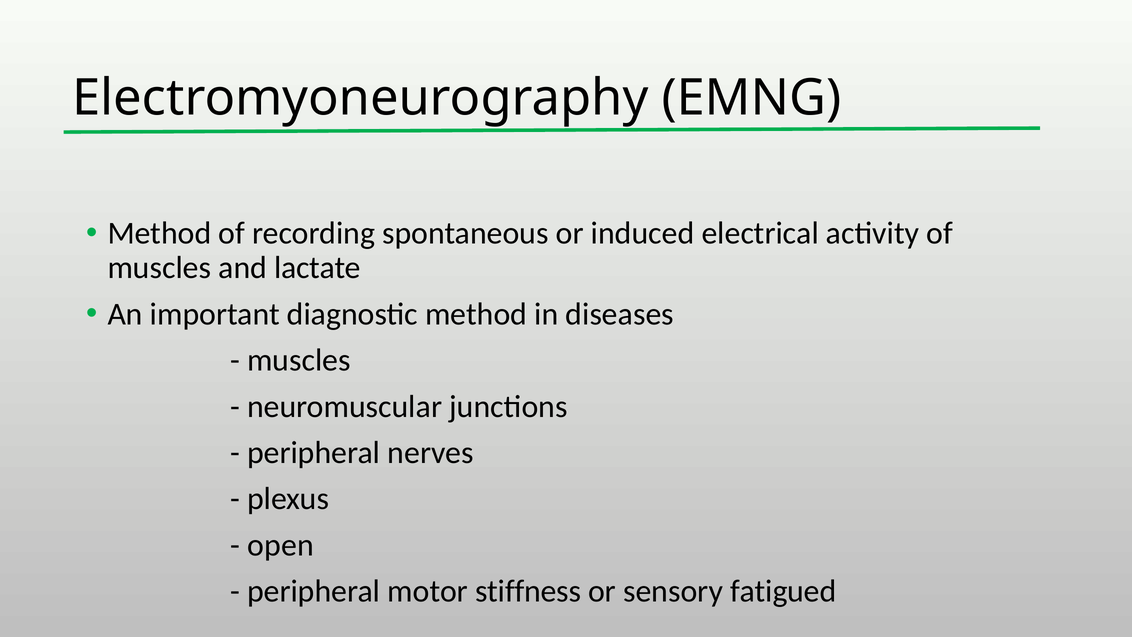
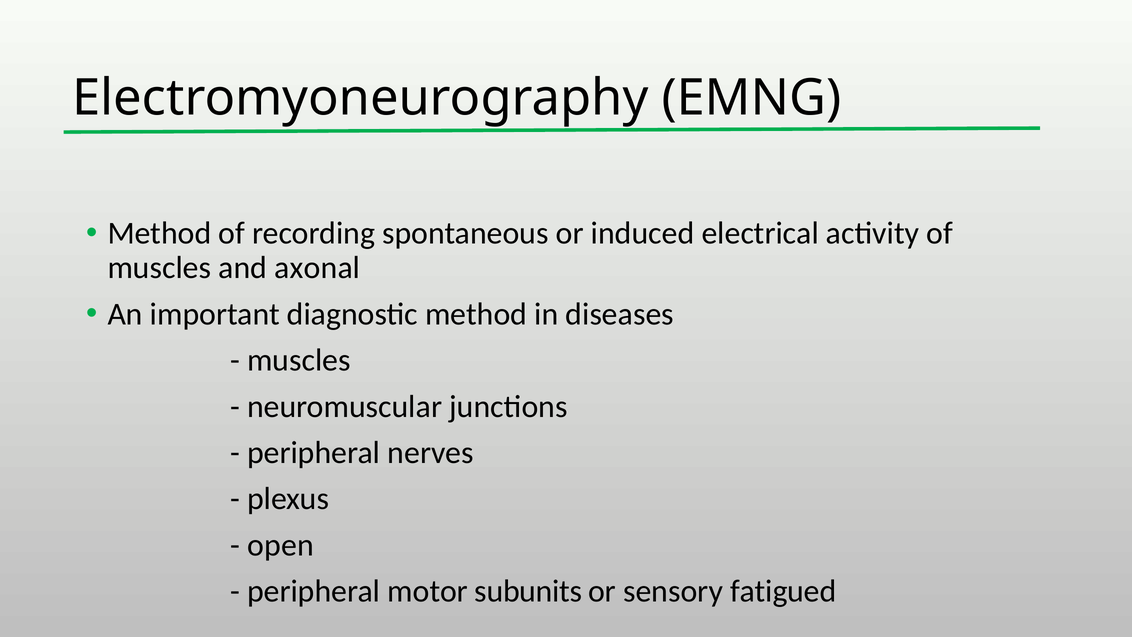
lactate: lactate -> axonal
stiffness: stiffness -> subunits
